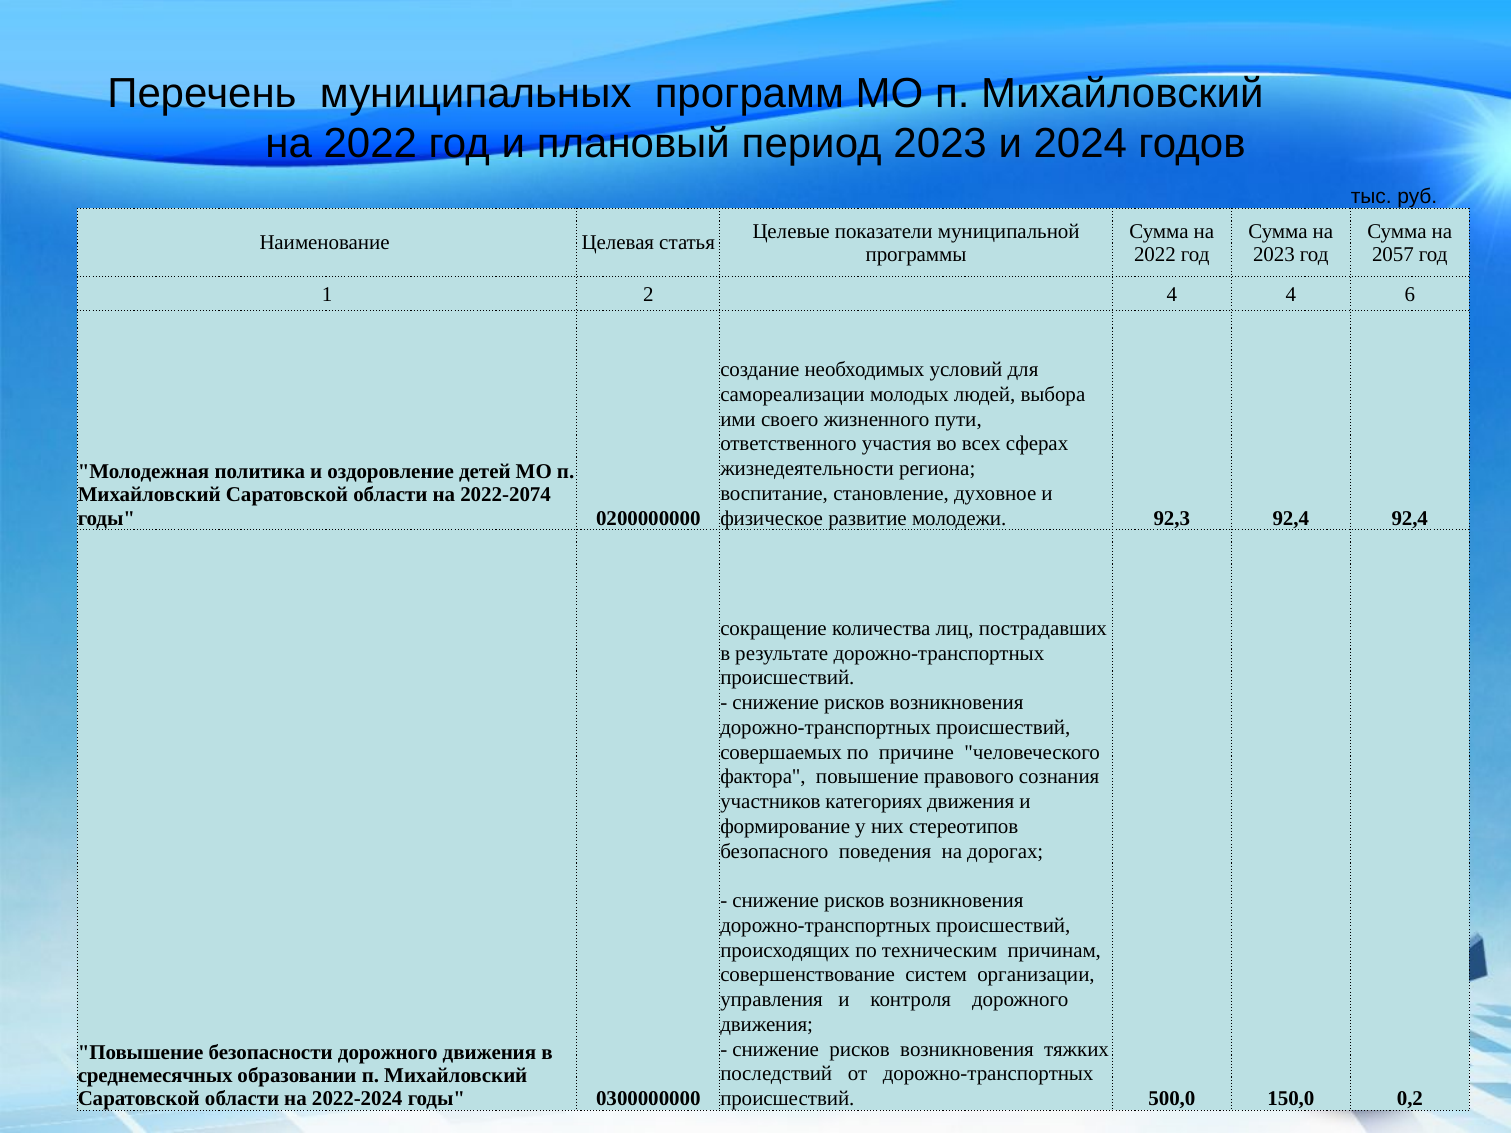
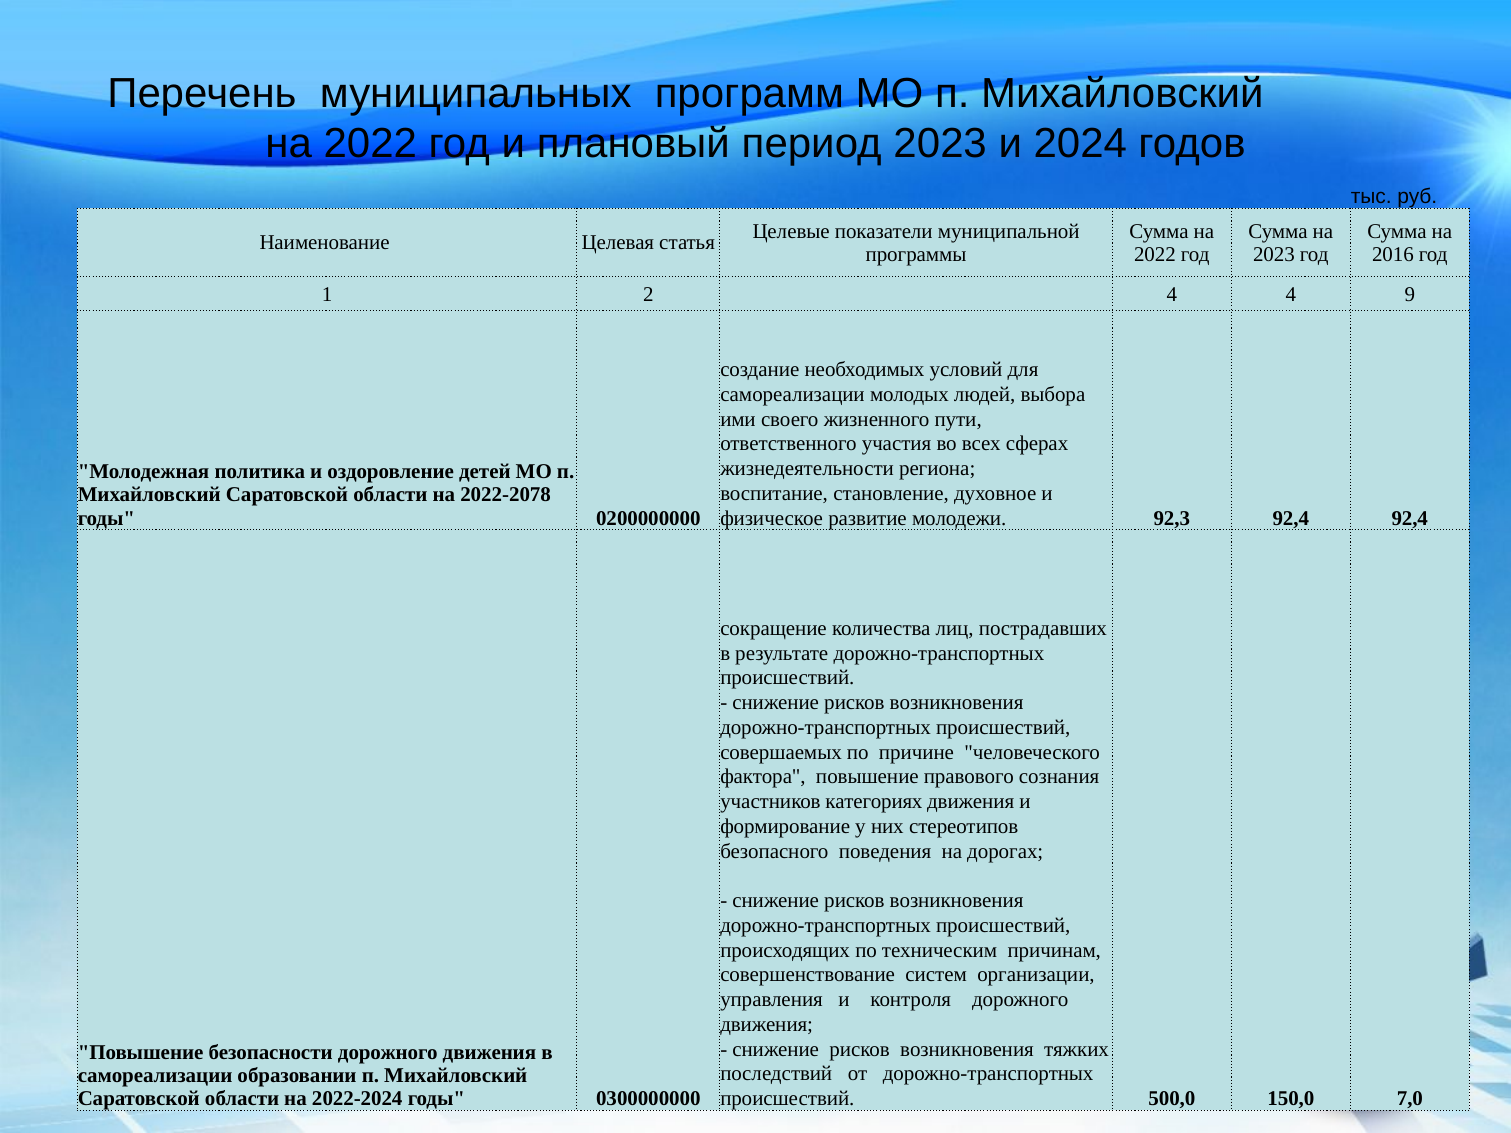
2057: 2057 -> 2016
6: 6 -> 9
2022-2074: 2022-2074 -> 2022-2078
среднемесячных at (155, 1076): среднемесячных -> самореализации
0,2: 0,2 -> 7,0
